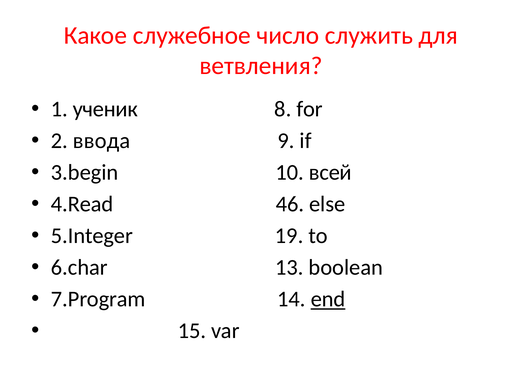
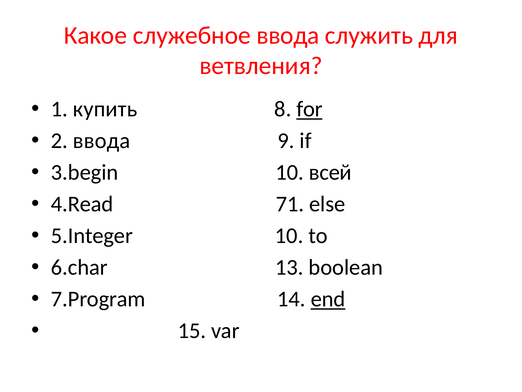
служебное число: число -> ввода
ученик: ученик -> купить
for underline: none -> present
46: 46 -> 71
5.Integer 19: 19 -> 10
